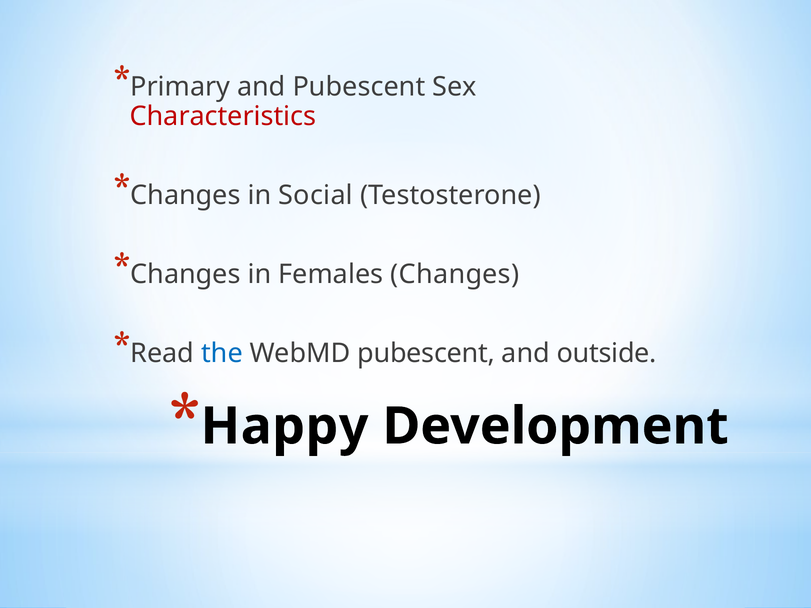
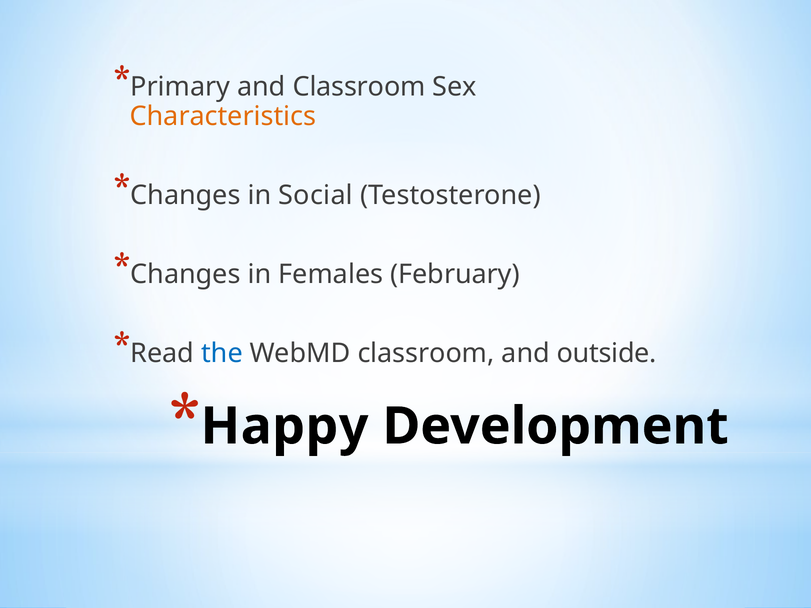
and Pubescent: Pubescent -> Classroom
Characteristics colour: red -> orange
Females Changes: Changes -> February
WebMD pubescent: pubescent -> classroom
